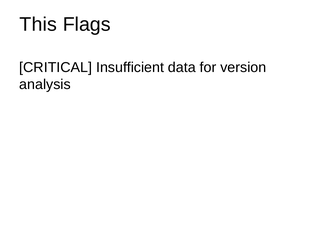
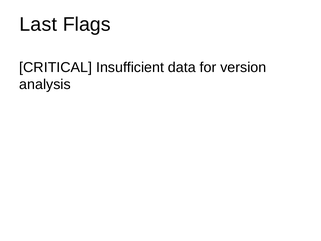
This: This -> Last
